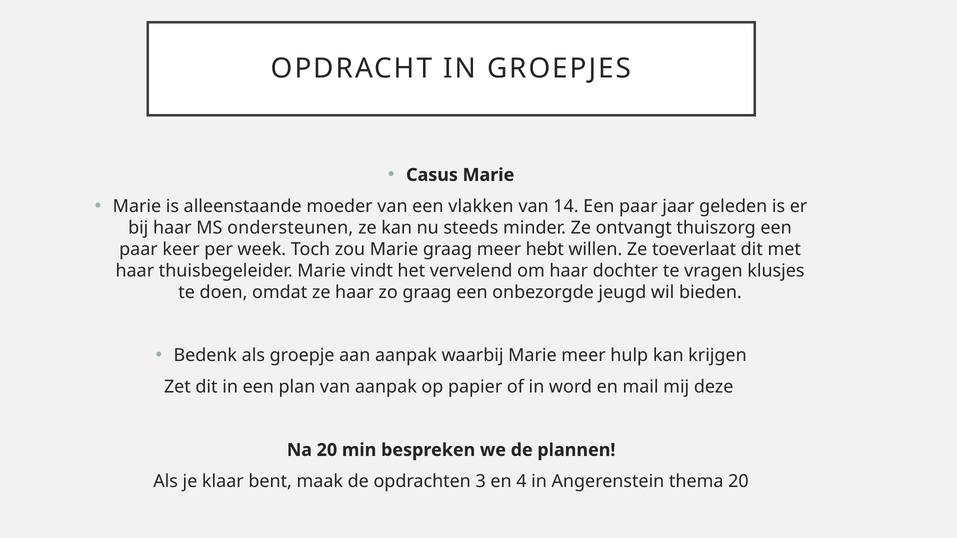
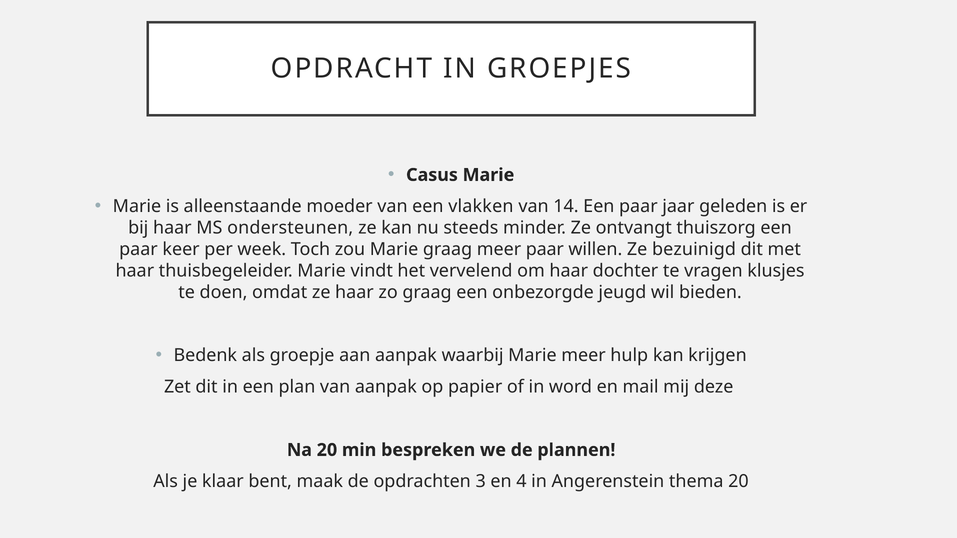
meer hebt: hebt -> paar
toeverlaat: toeverlaat -> bezuinigd
